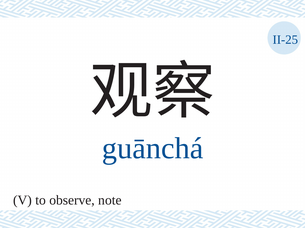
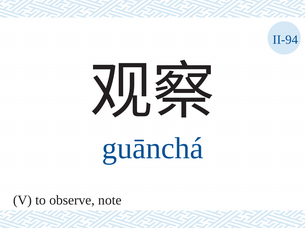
II-25: II-25 -> II-94
